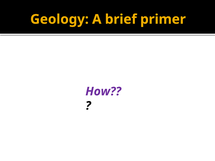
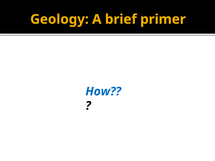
How colour: purple -> blue
